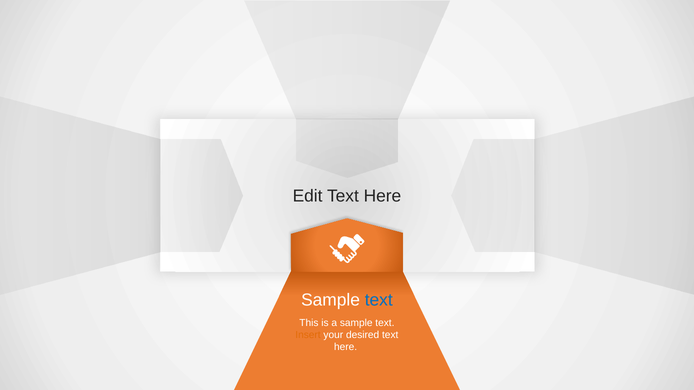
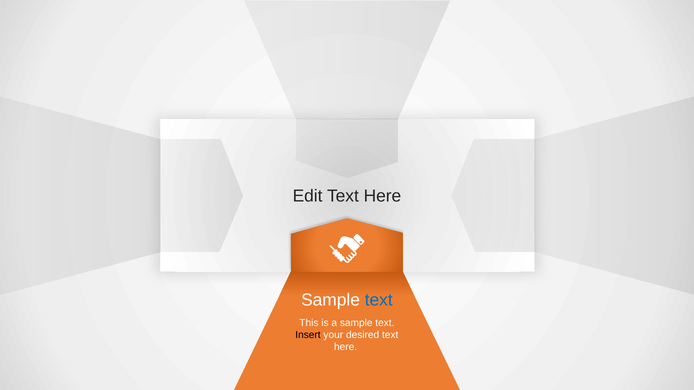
Insert colour: orange -> black
